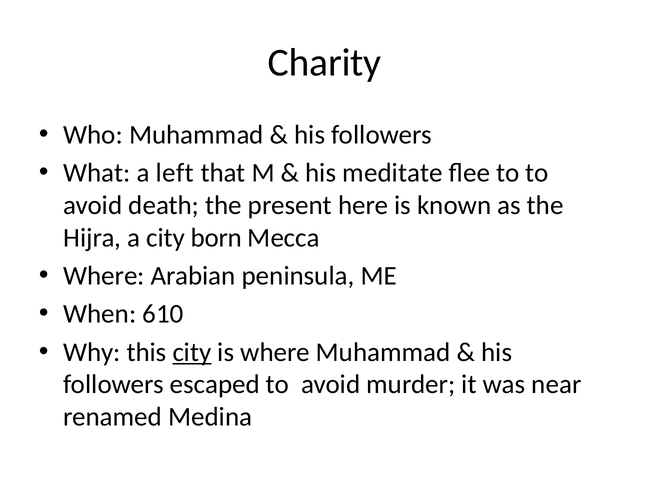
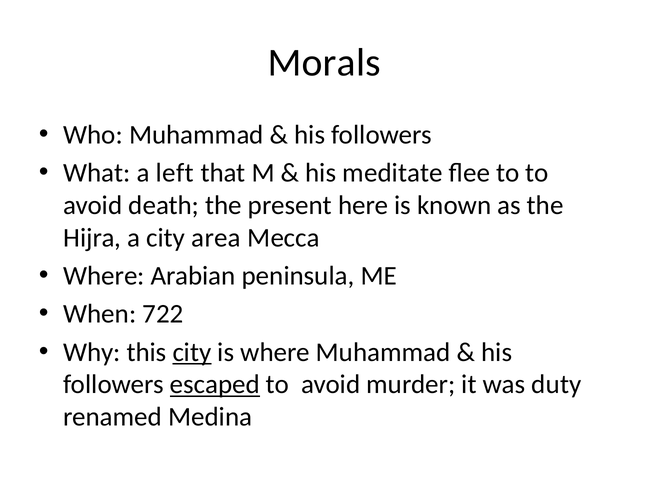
Charity: Charity -> Morals
born: born -> area
610: 610 -> 722
escaped underline: none -> present
near: near -> duty
